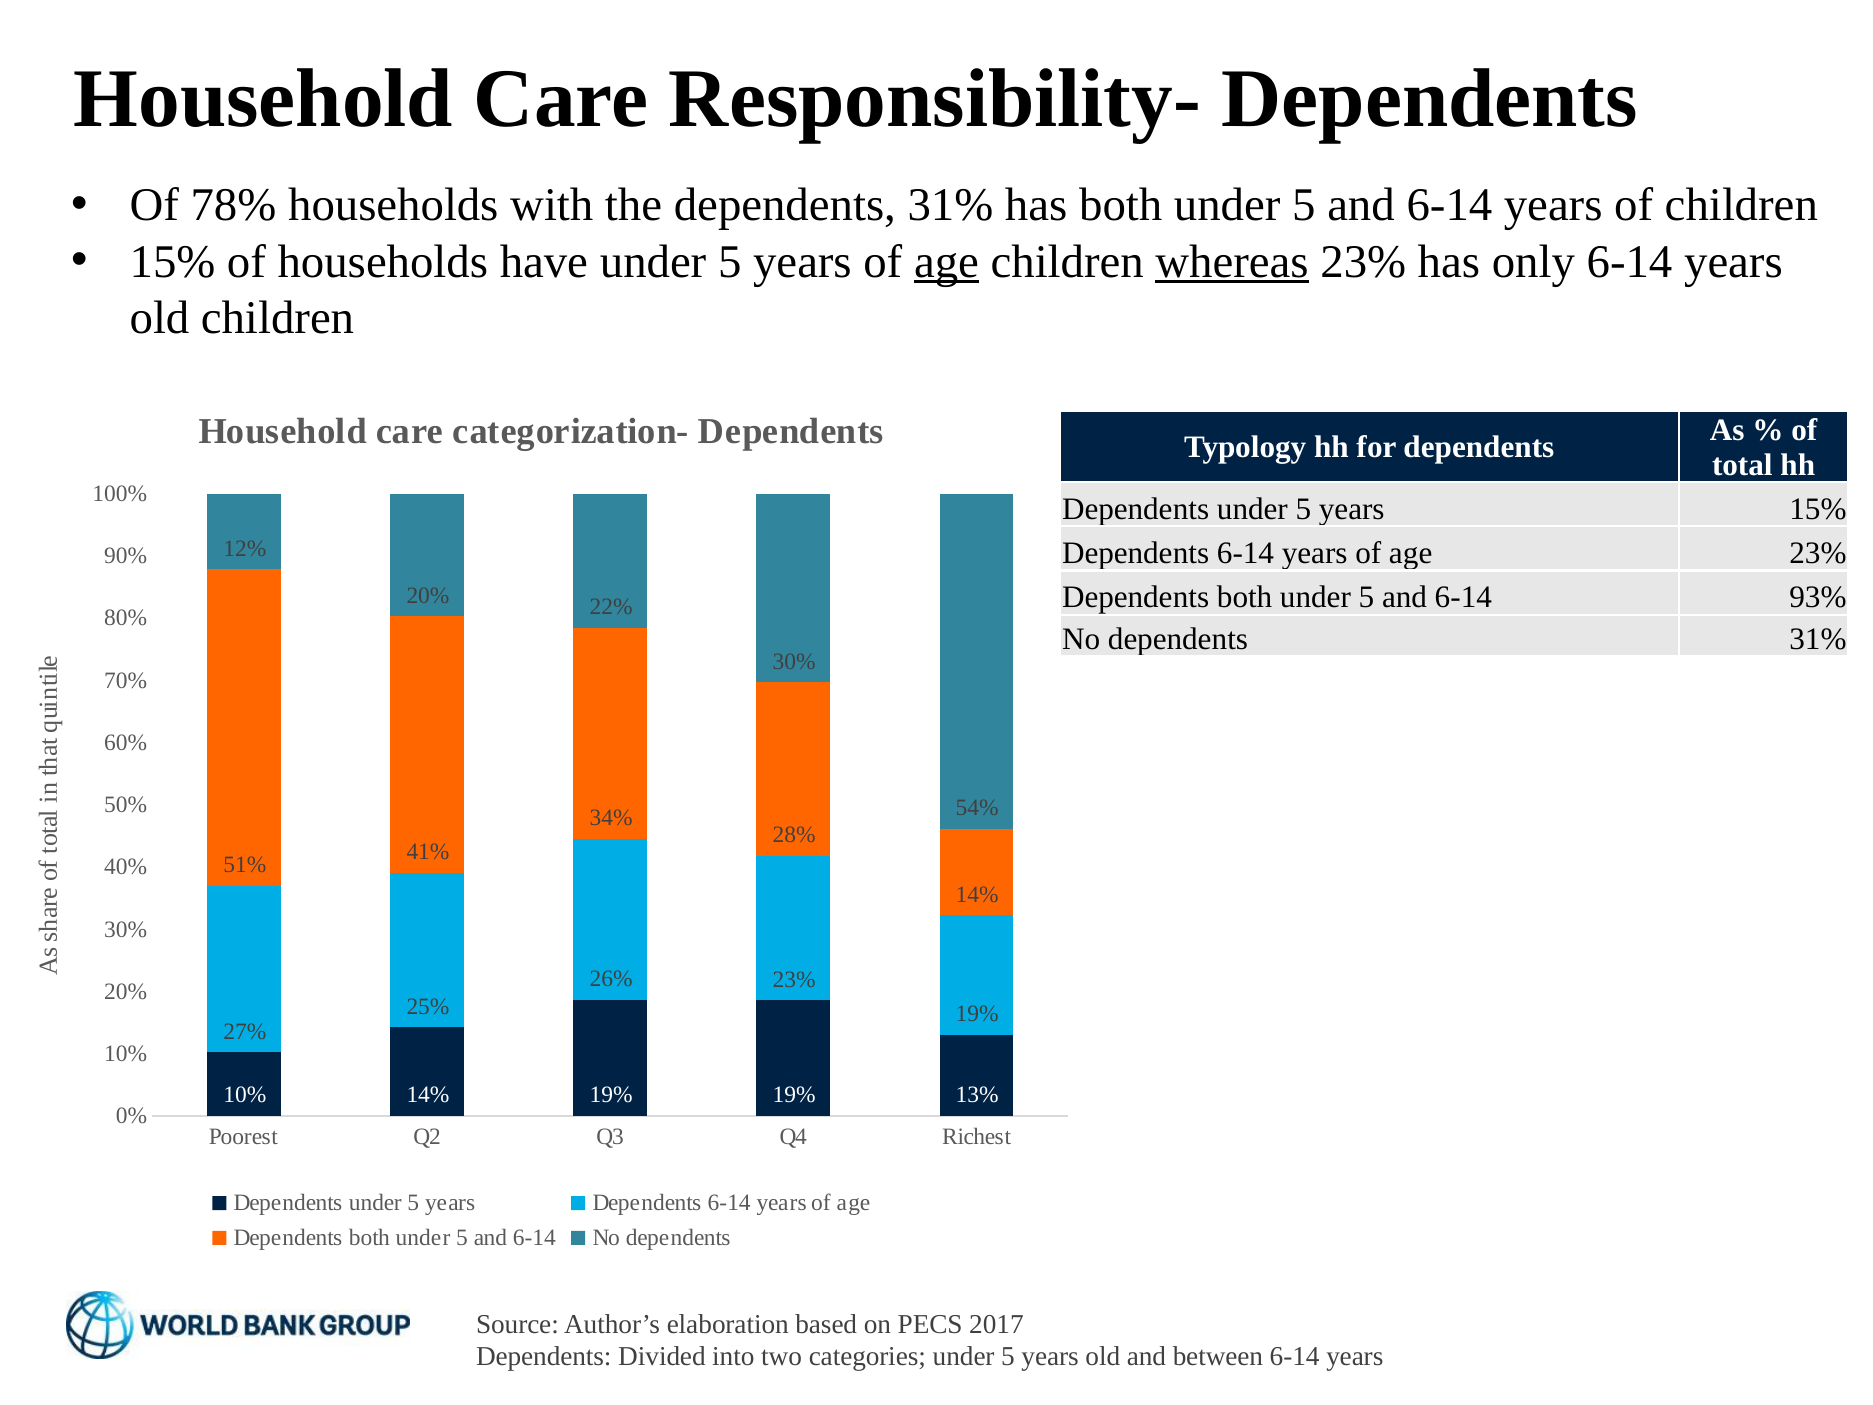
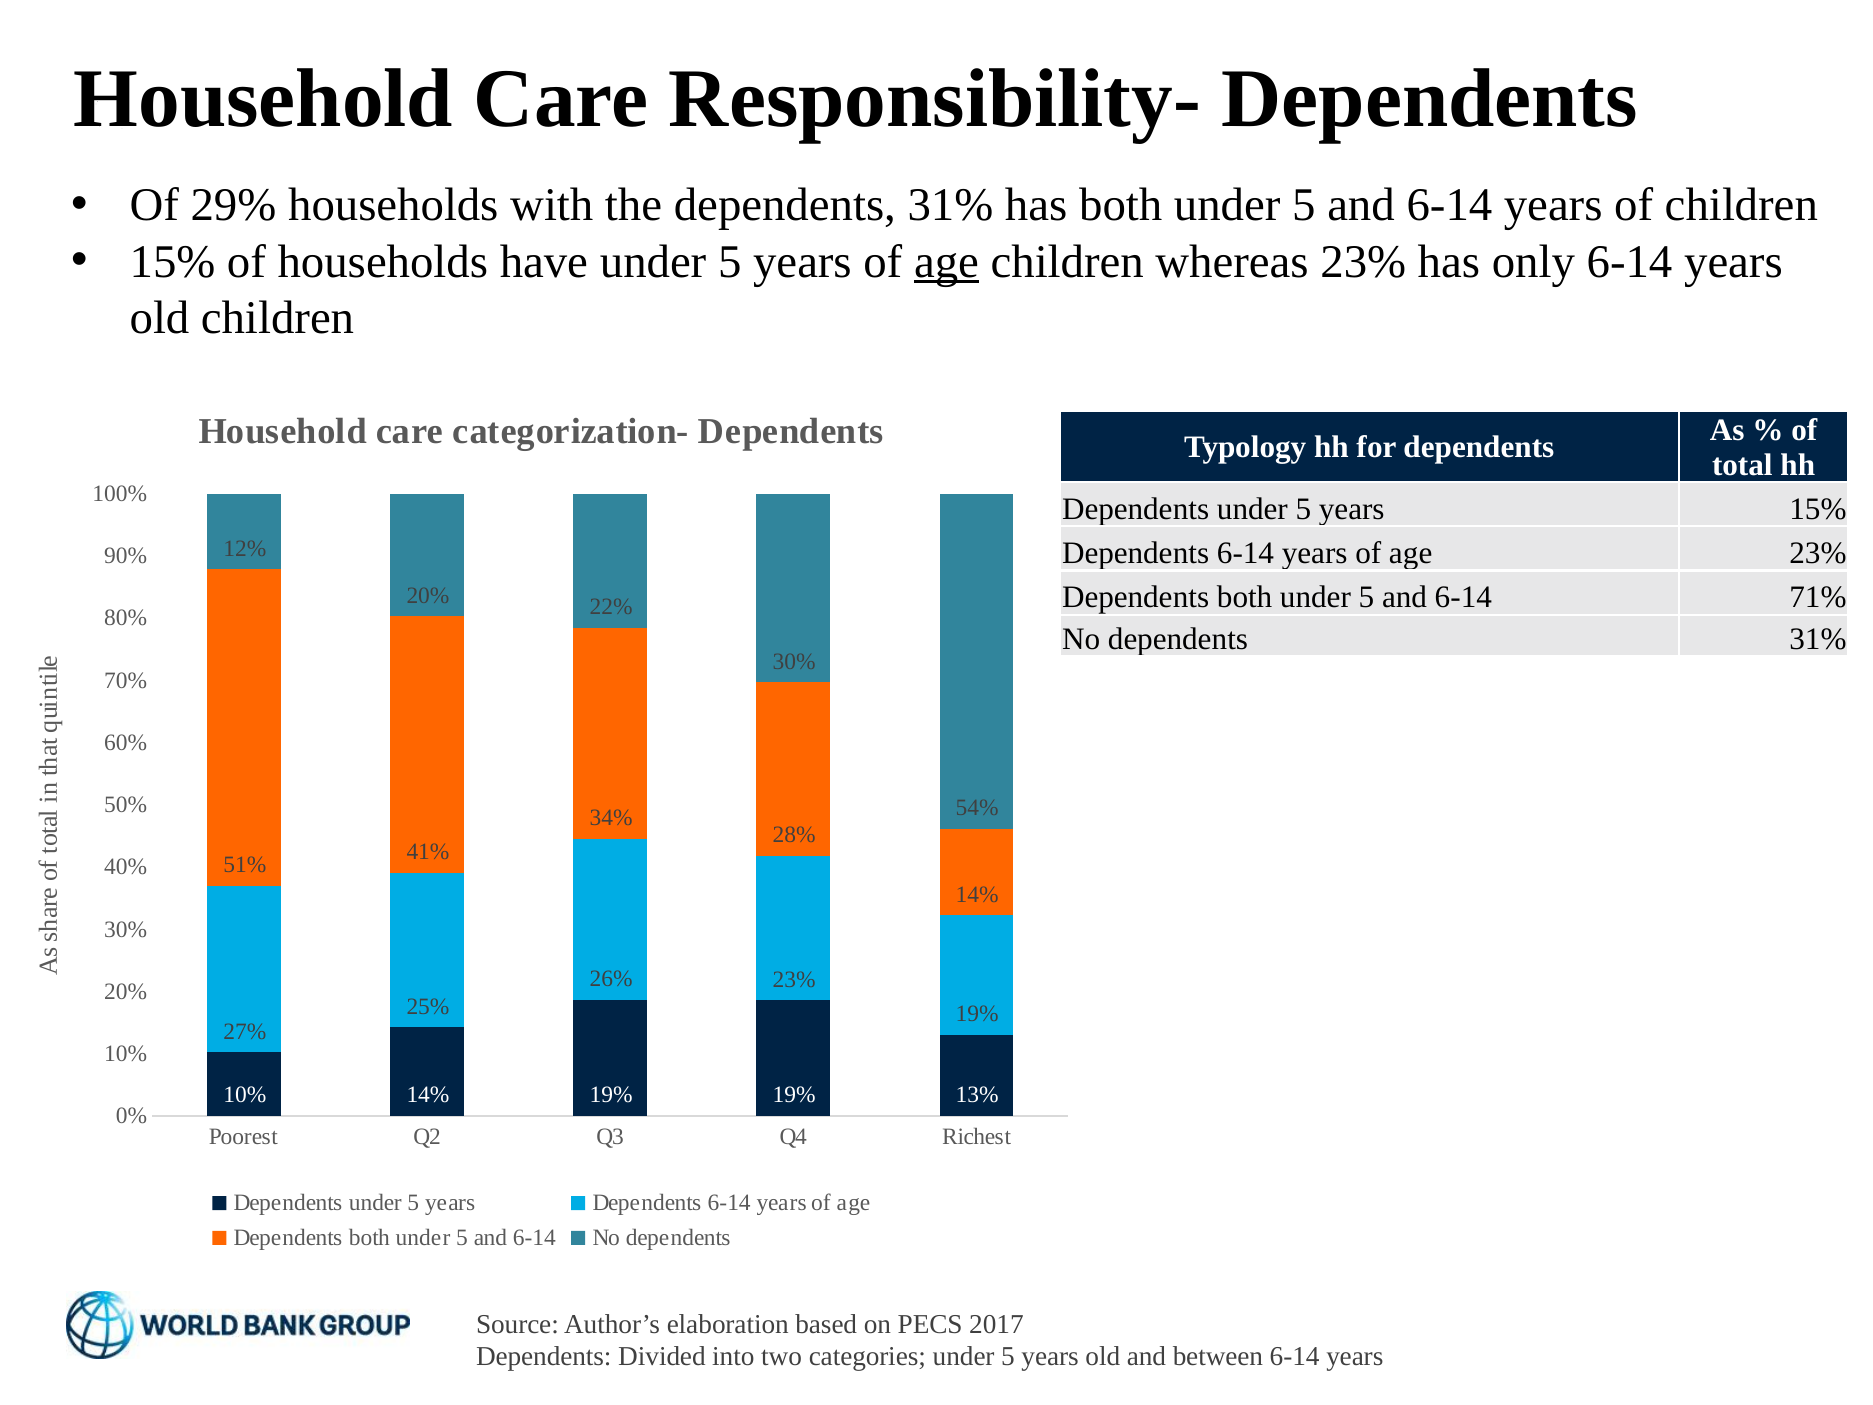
78%: 78% -> 29%
whereas underline: present -> none
93%: 93% -> 71%
